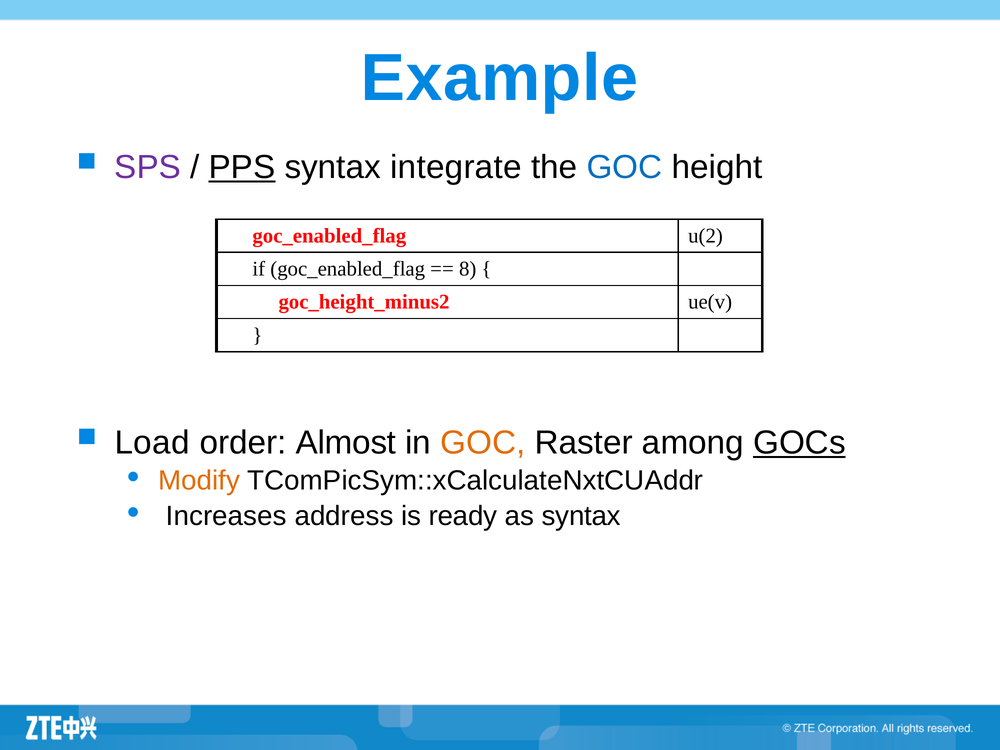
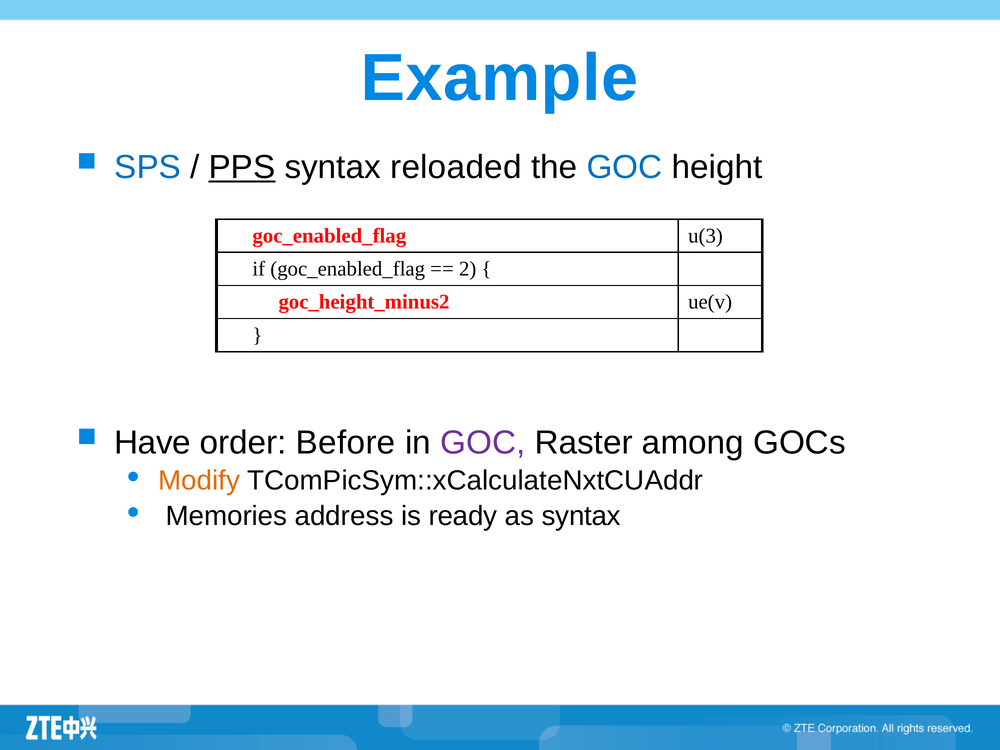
SPS colour: purple -> blue
integrate: integrate -> reloaded
u(2: u(2 -> u(3
8: 8 -> 2
Load: Load -> Have
Almost: Almost -> Before
GOC at (483, 443) colour: orange -> purple
GOCs underline: present -> none
Increases: Increases -> Memories
